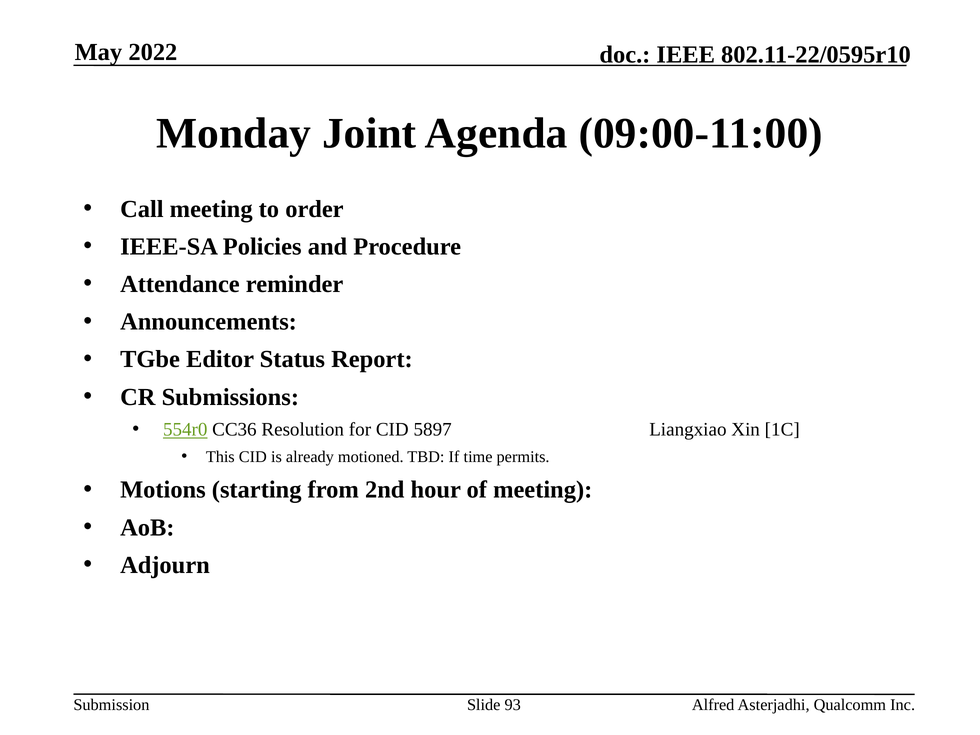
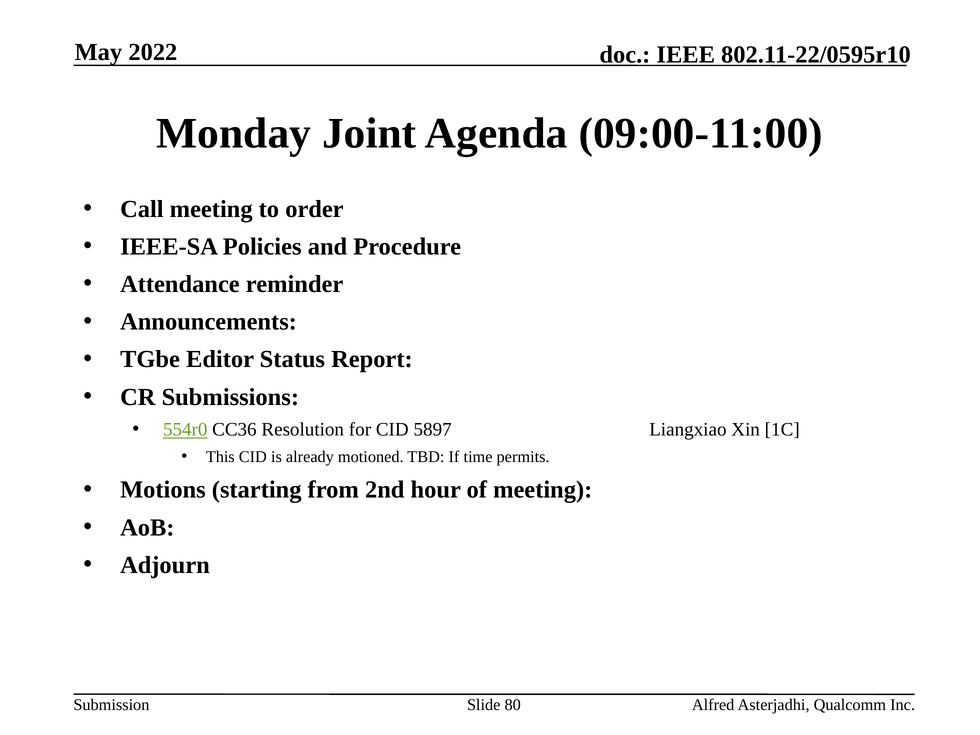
93: 93 -> 80
